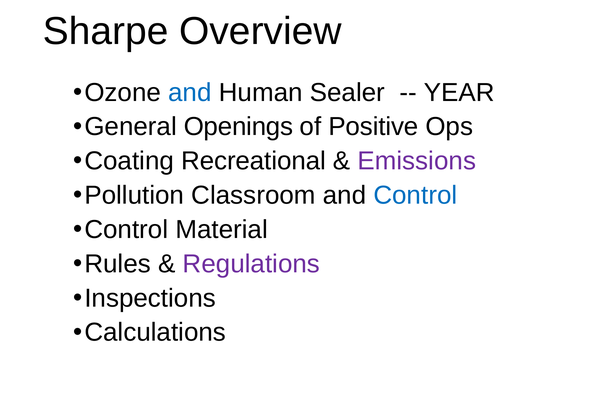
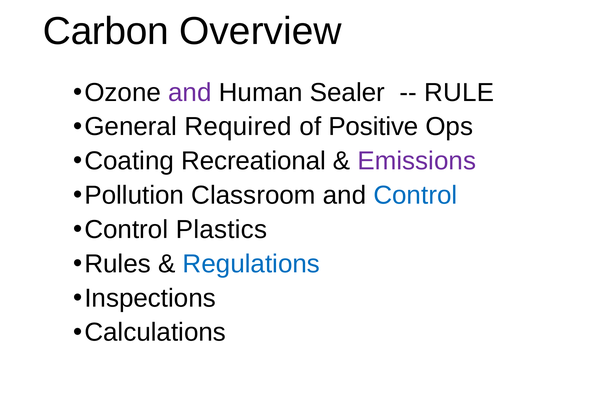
Sharpe: Sharpe -> Carbon
and at (190, 92) colour: blue -> purple
YEAR: YEAR -> RULE
Openings: Openings -> Required
Material: Material -> Plastics
Regulations colour: purple -> blue
